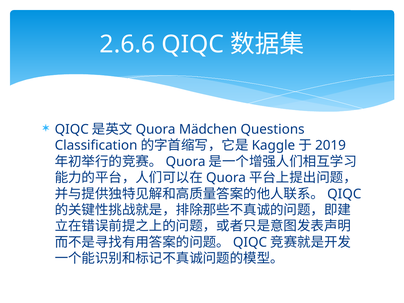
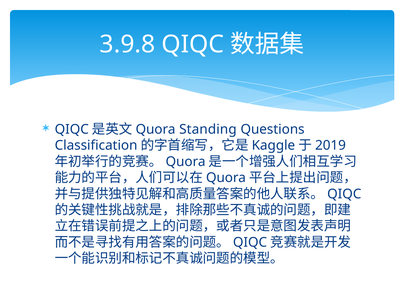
2.6.6: 2.6.6 -> 3.9.8
Mädchen: Mädchen -> Standing
